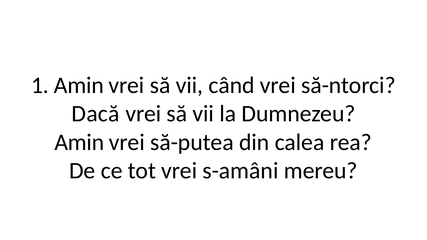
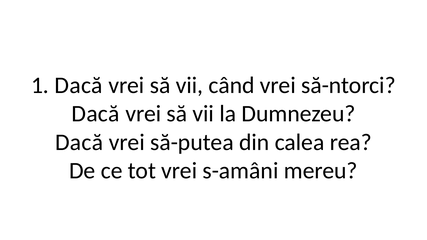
1 Amin: Amin -> Dacă
Amin at (79, 142): Amin -> Dacă
